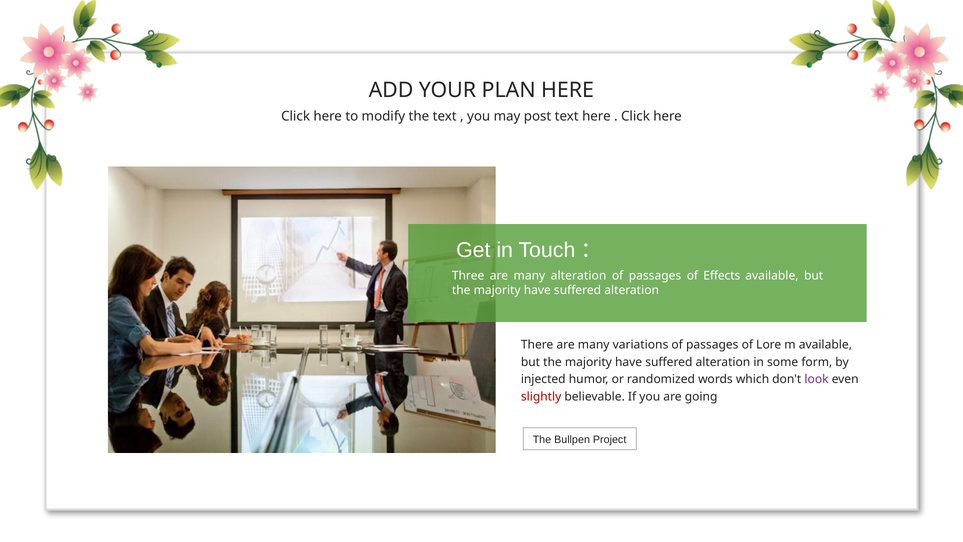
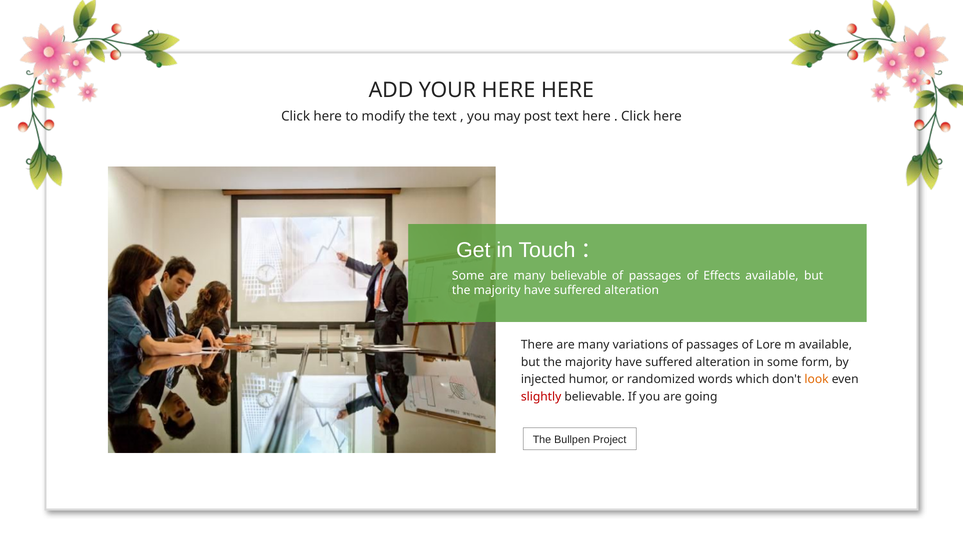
YOUR PLAN: PLAN -> HERE
Three at (468, 275): Three -> Some
many alteration: alteration -> believable
look colour: purple -> orange
